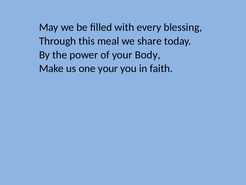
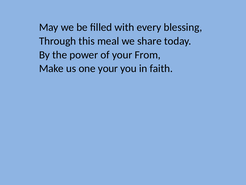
Body: Body -> From
